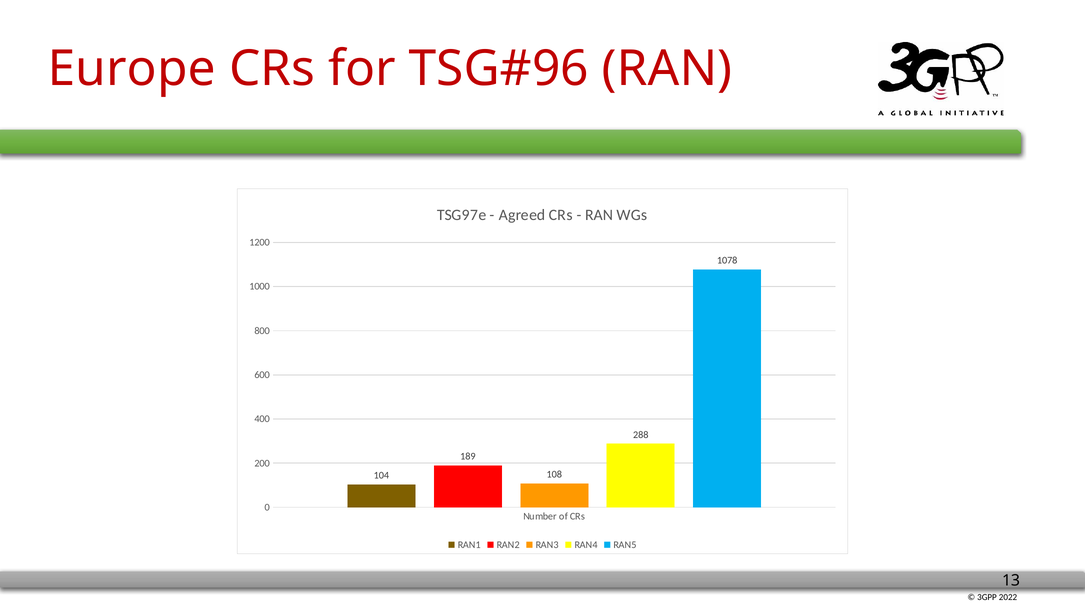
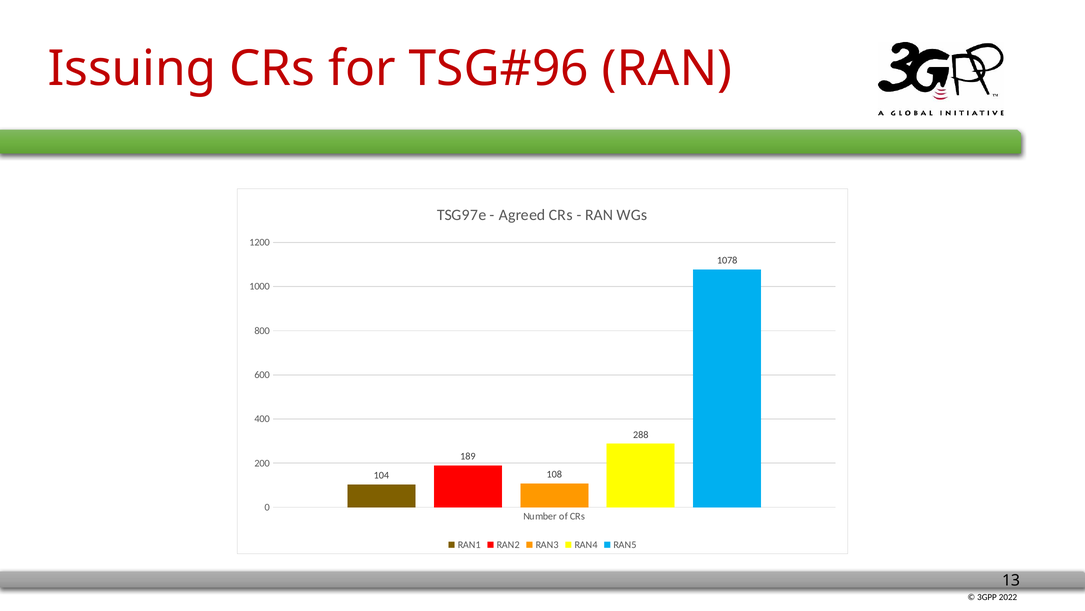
Europe: Europe -> Issuing
